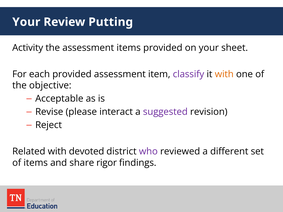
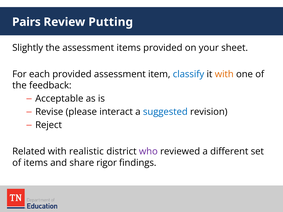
Your at (26, 22): Your -> Pairs
Activity: Activity -> Slightly
classify colour: purple -> blue
objective: objective -> feedback
suggested colour: purple -> blue
devoted: devoted -> realistic
